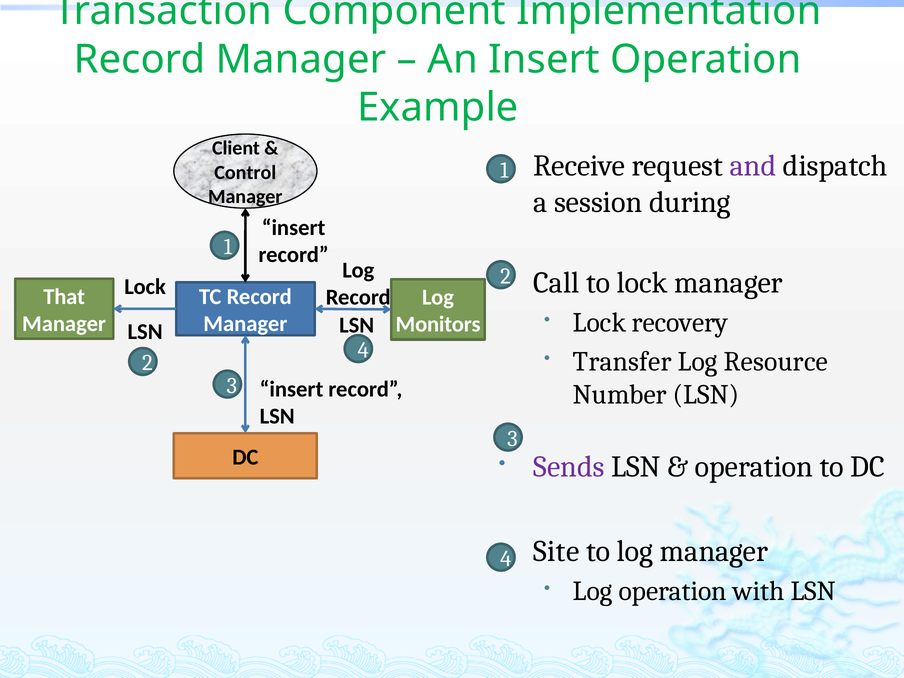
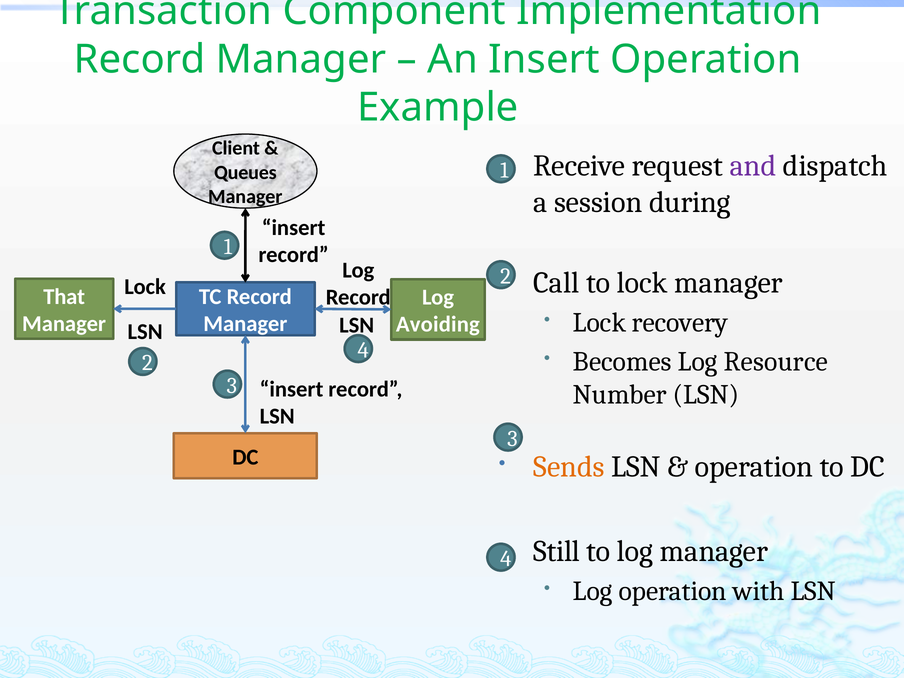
Control: Control -> Queues
Monitors: Monitors -> Avoiding
Transfer: Transfer -> Becomes
Sends colour: purple -> orange
Site: Site -> Still
